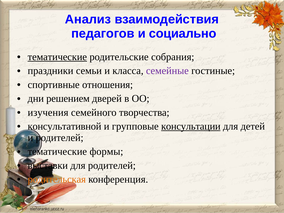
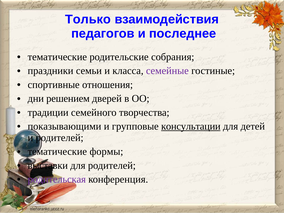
Анализ: Анализ -> Только
социально: социально -> последнее
тематические at (57, 57) underline: present -> none
изучения: изучения -> традиции
консультативной: консультативной -> показывающими
родительская colour: orange -> purple
